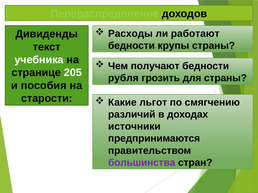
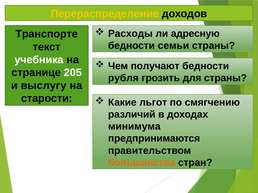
Перераспределение colour: light green -> yellow
работают: работают -> адресную
Дивиденды: Дивиденды -> Транспорте
крупы: крупы -> семьи
пособия: пособия -> выслугу
источники: источники -> минимума
большинства colour: purple -> orange
